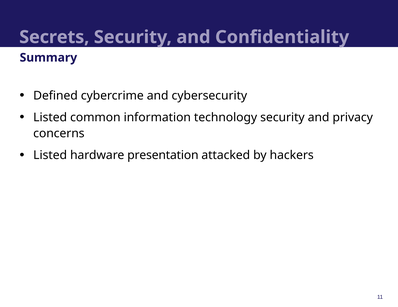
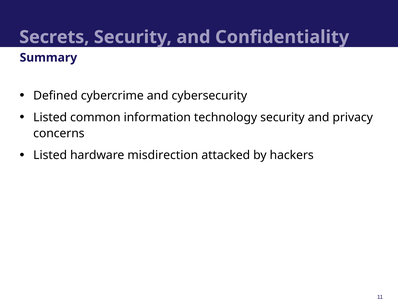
presentation: presentation -> misdirection
